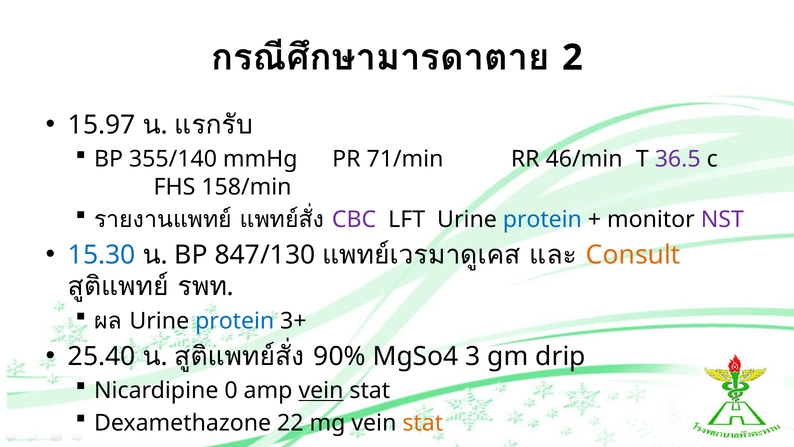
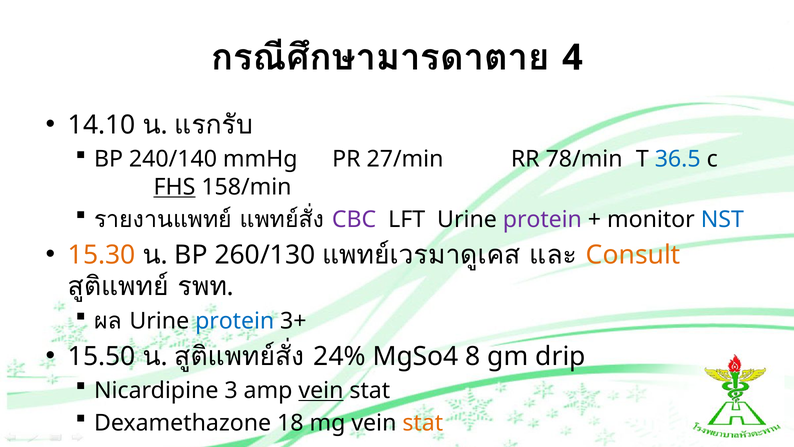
2: 2 -> 4
15.97: 15.97 -> 14.10
355/140: 355/140 -> 240/140
71/min: 71/min -> 27/min
46/min: 46/min -> 78/min
36.5 colour: purple -> blue
FHS underline: none -> present
protein at (542, 219) colour: blue -> purple
NST colour: purple -> blue
15.30 colour: blue -> orange
847/130: 847/130 -> 260/130
25.40: 25.40 -> 15.50
90%: 90% -> 24%
3: 3 -> 8
0: 0 -> 3
22: 22 -> 18
